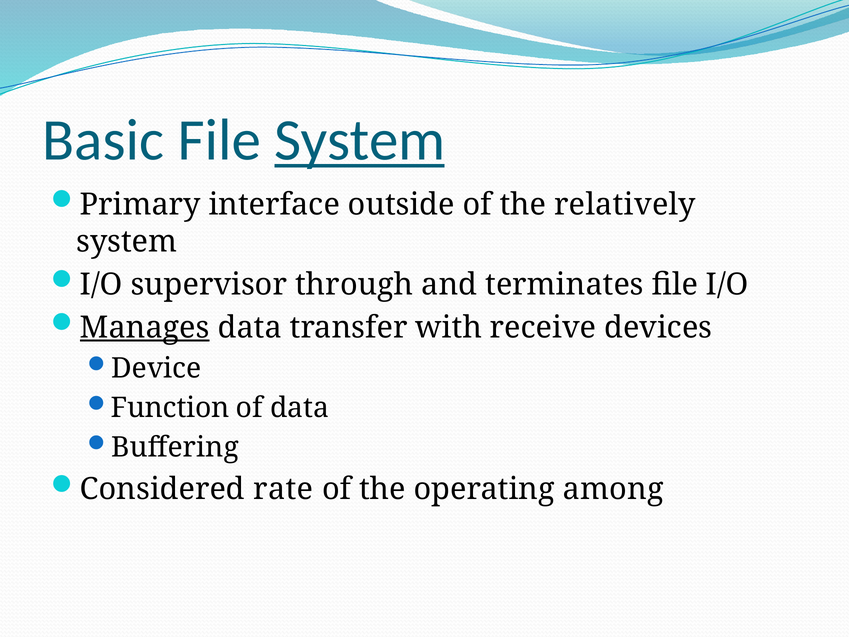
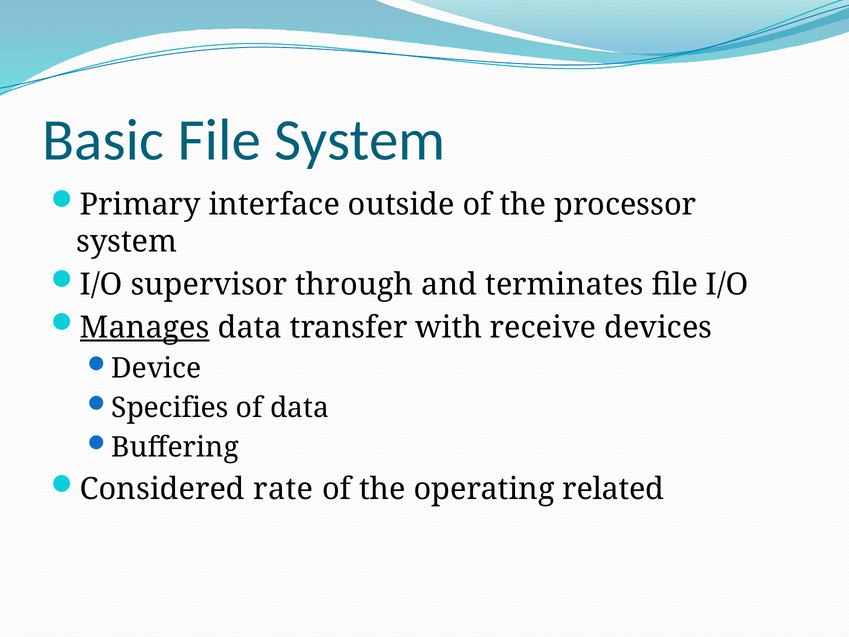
System at (360, 140) underline: present -> none
relatively: relatively -> processor
Function: Function -> Specifies
among: among -> related
